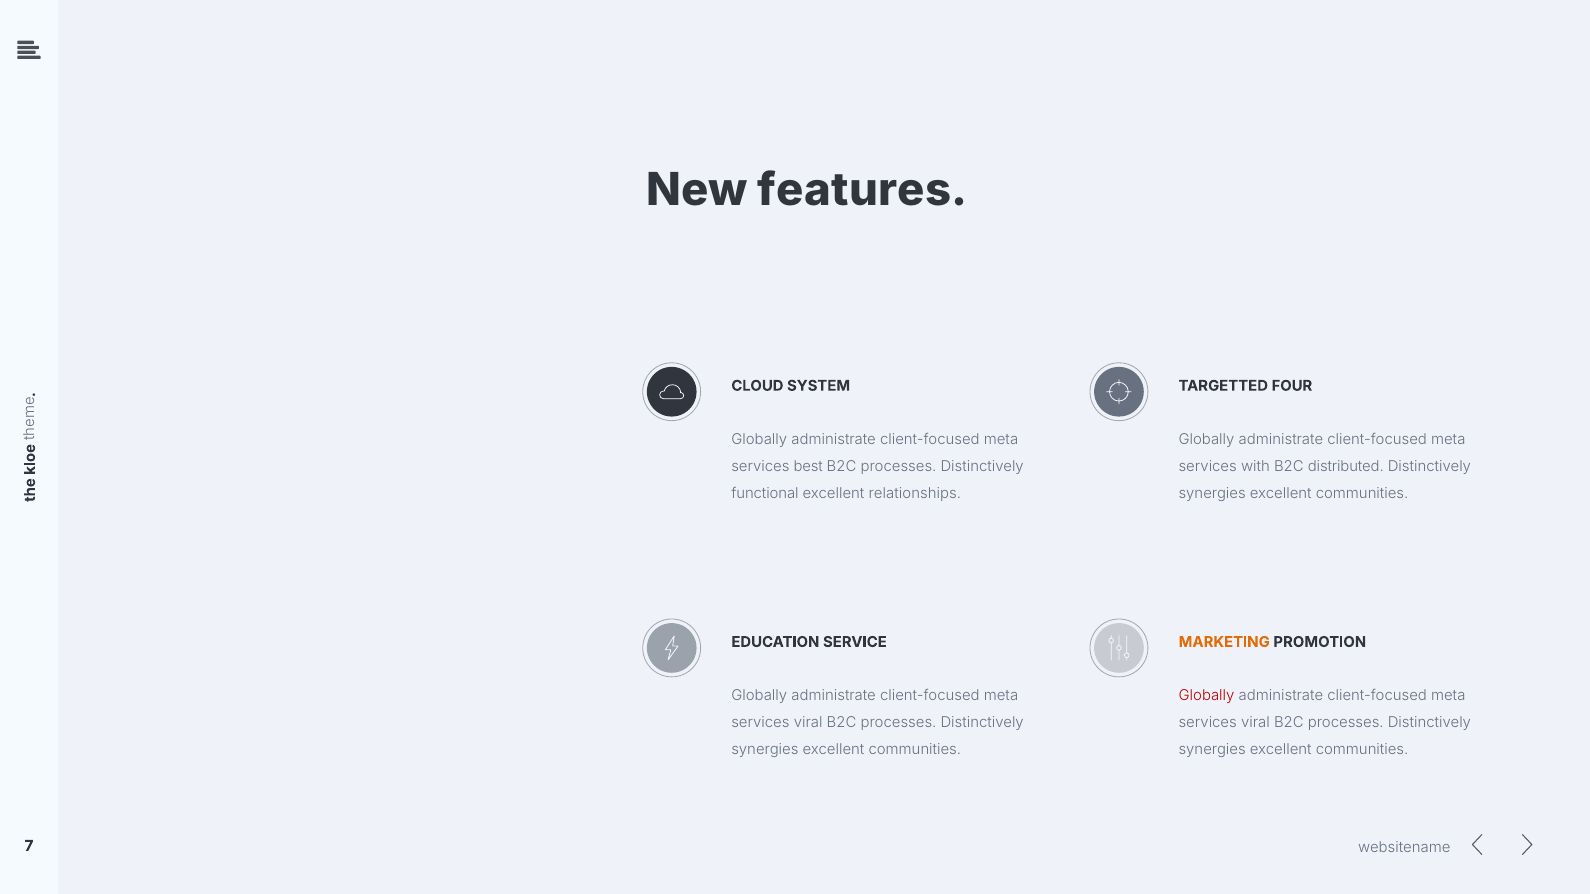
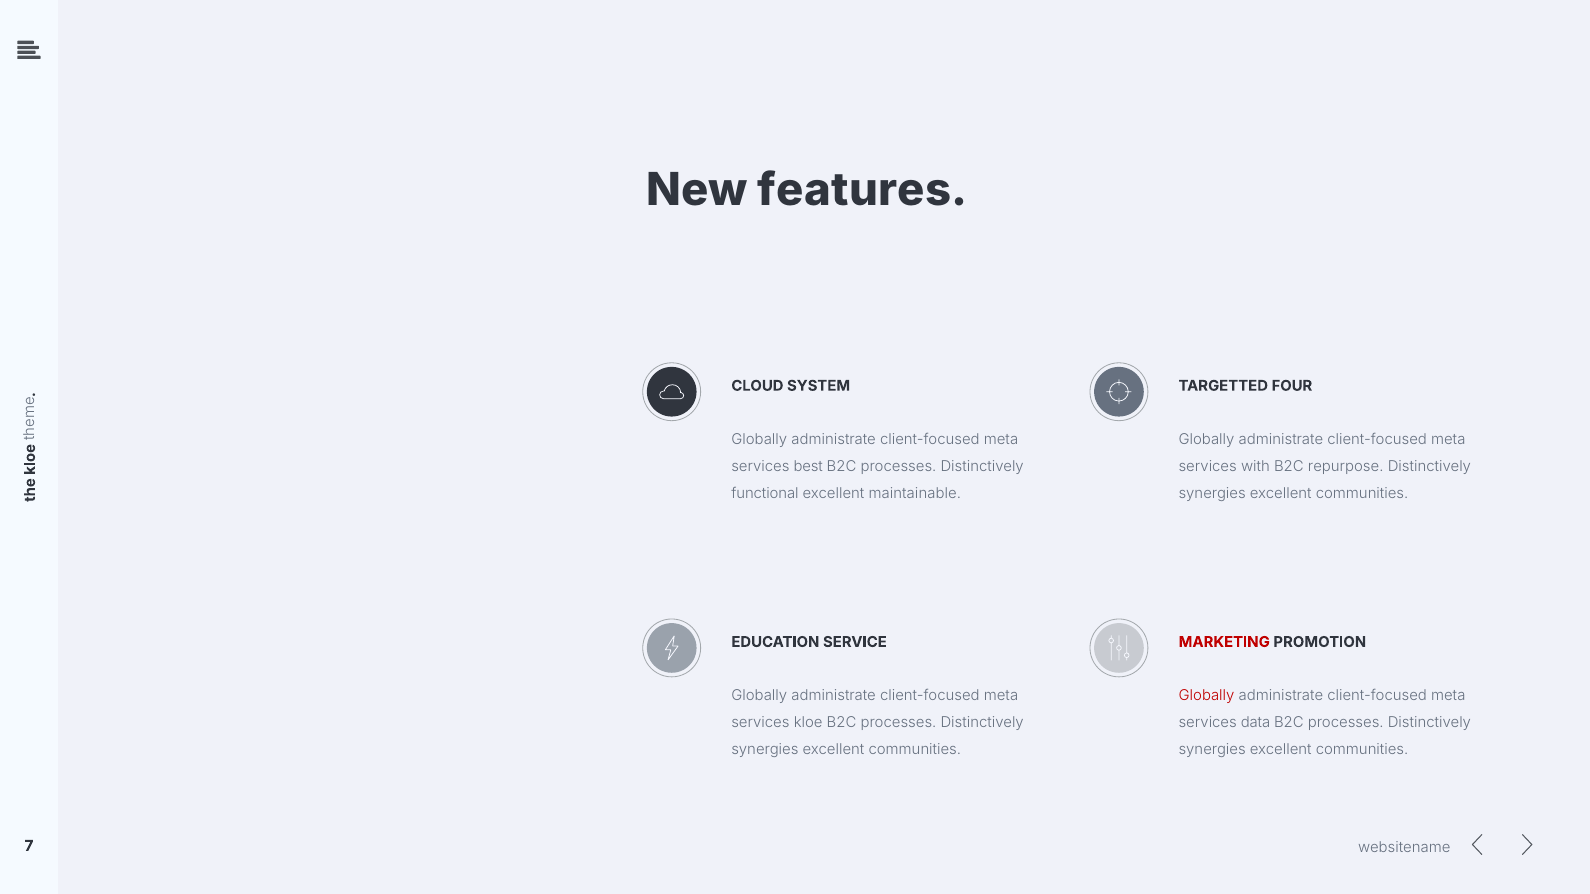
distributed: distributed -> repurpose
relationships: relationships -> maintainable
MARKETING colour: orange -> red
viral at (808, 723): viral -> kloe
viral at (1255, 723): viral -> data
